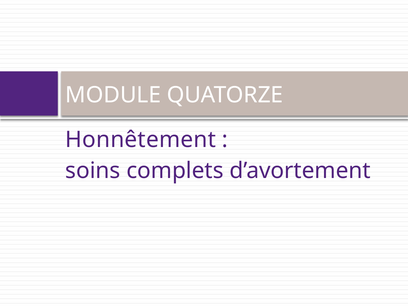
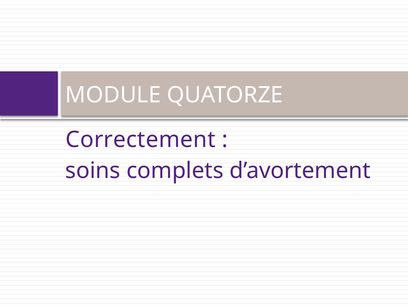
Honnêtement: Honnêtement -> Correctement
